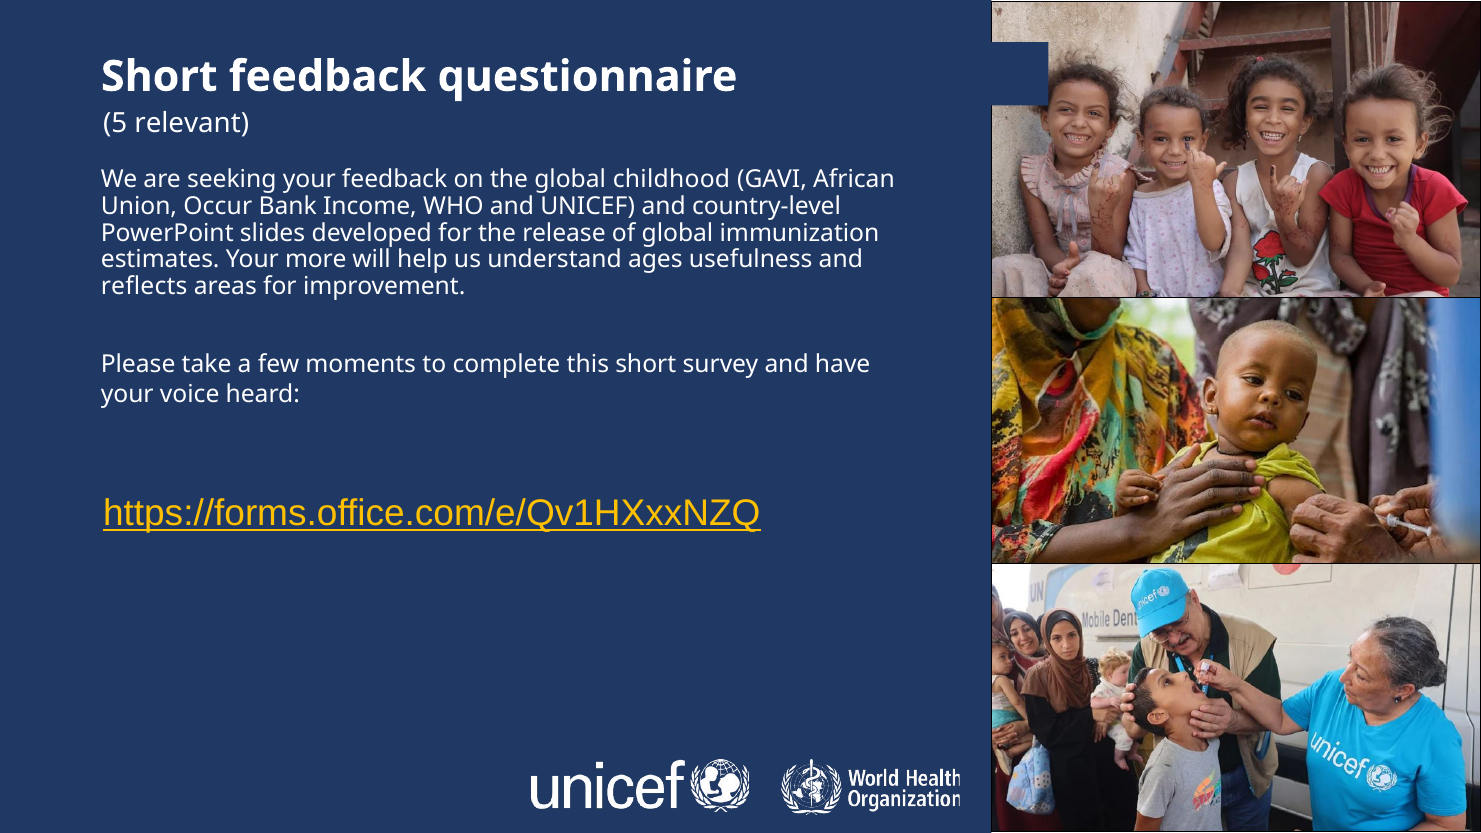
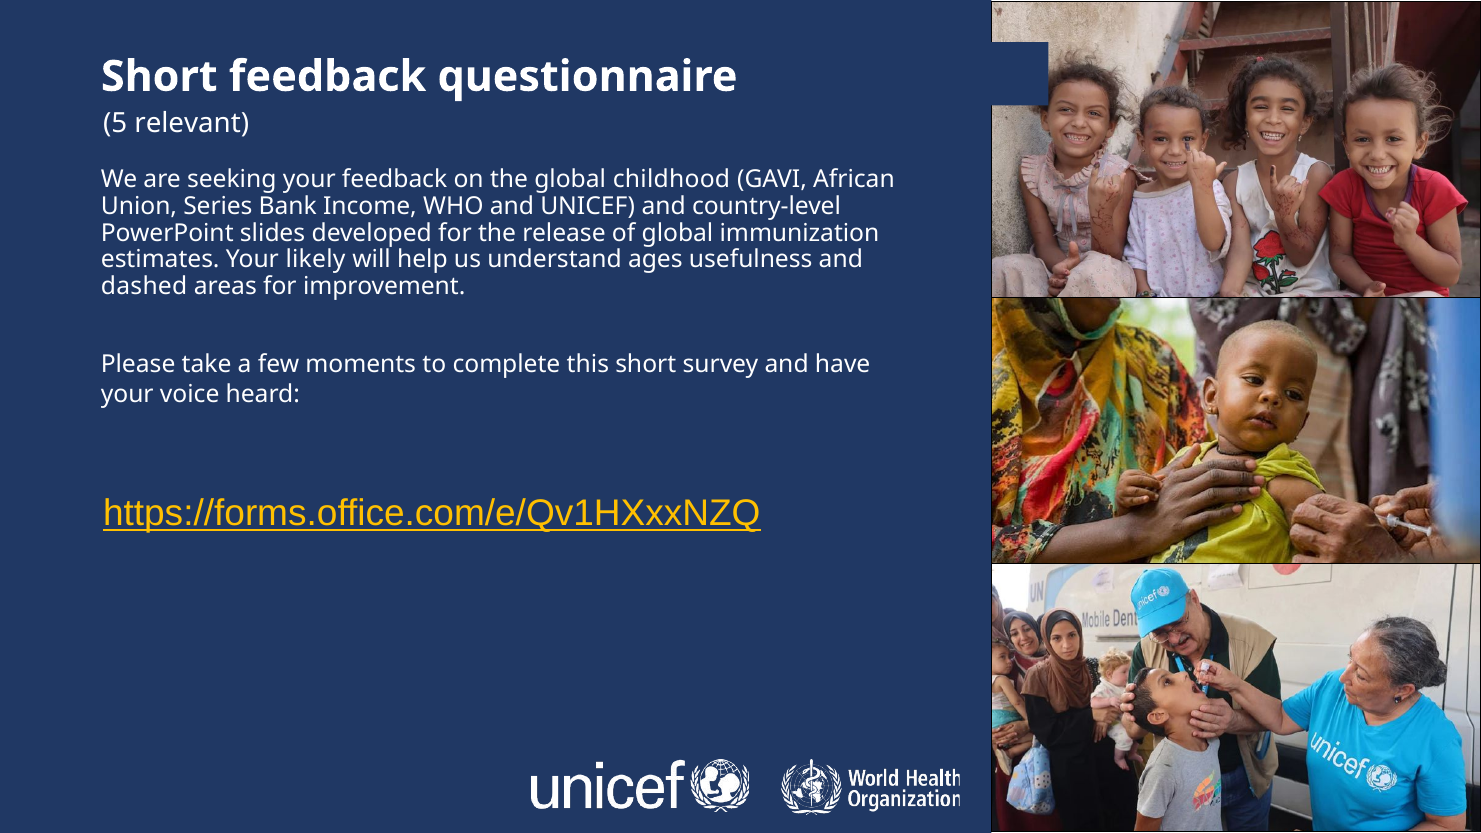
Occur: Occur -> Series
more: more -> likely
reflects: reflects -> dashed
